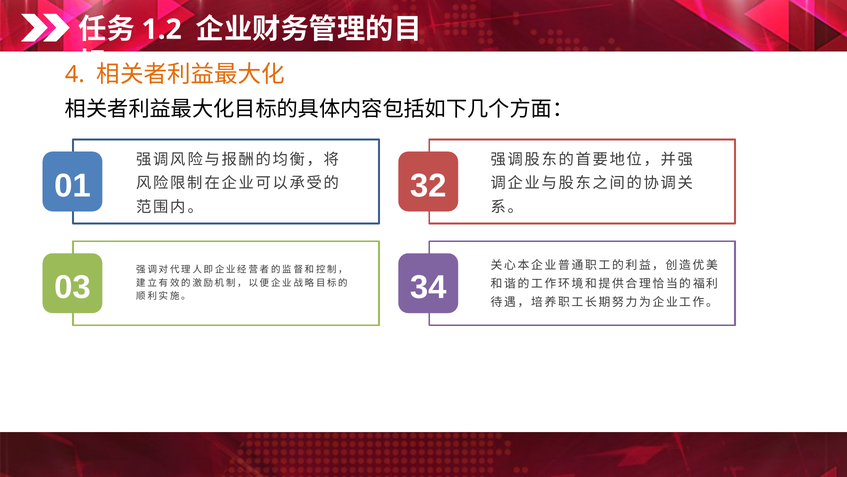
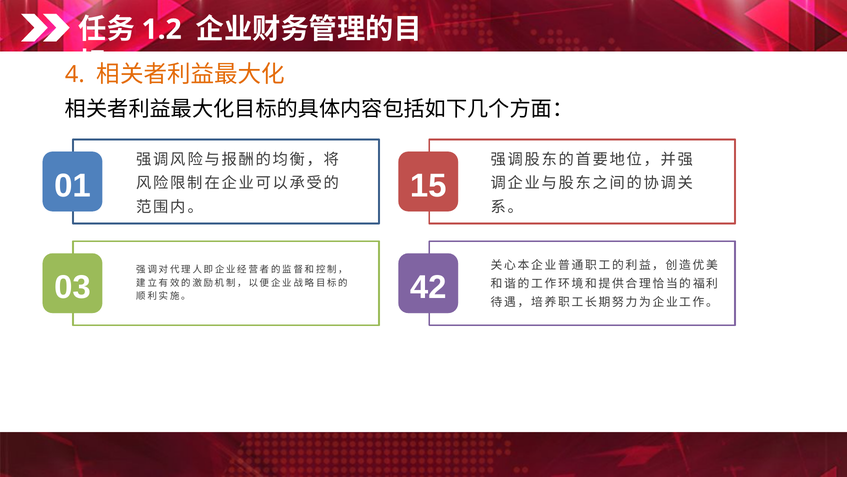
32: 32 -> 15
34: 34 -> 42
